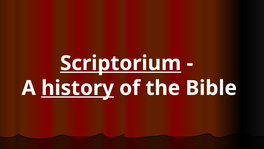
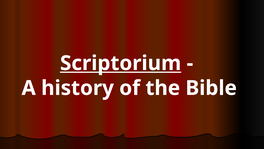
history underline: present -> none
